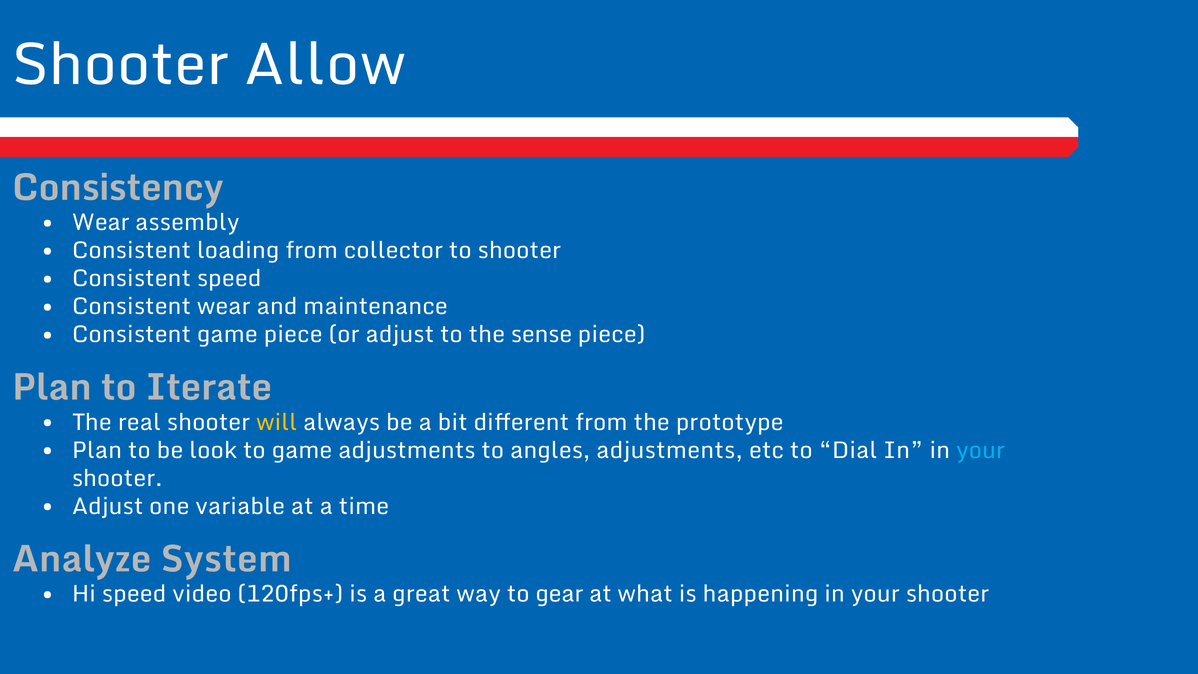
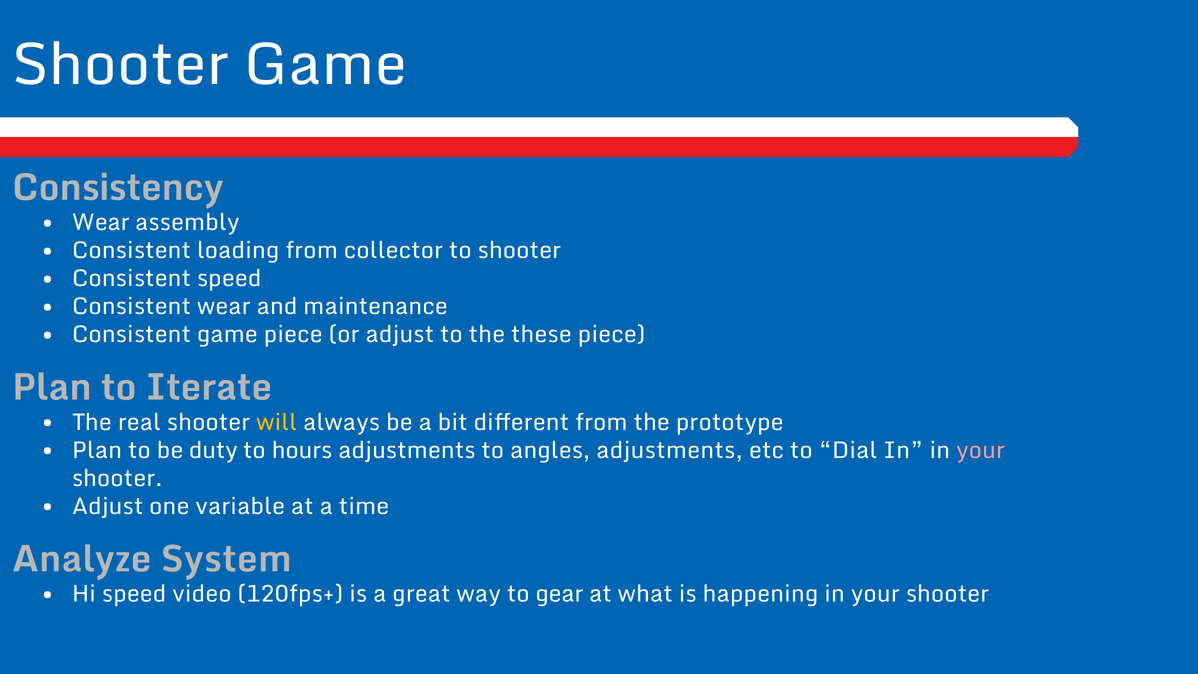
Shooter Allow: Allow -> Game
sense: sense -> these
look: look -> duty
to game: game -> hours
your at (981, 450) colour: light blue -> pink
